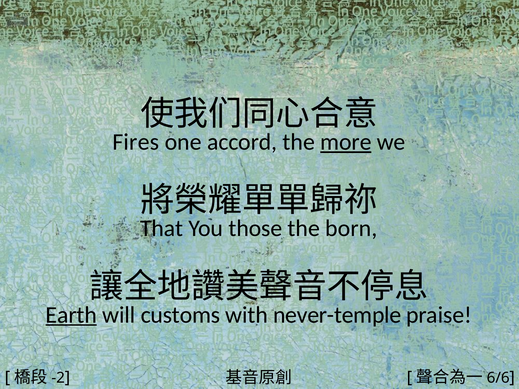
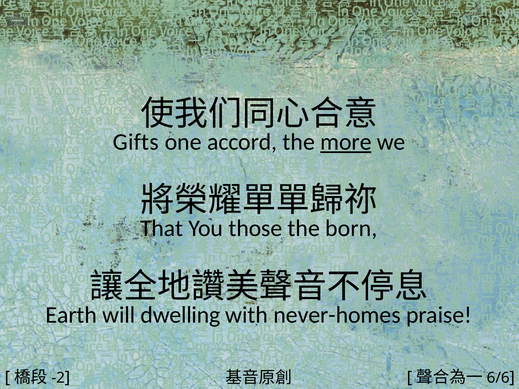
Fires: Fires -> Gifts
Earth underline: present -> none
customs: customs -> dwelling
never-temple: never-temple -> never-homes
